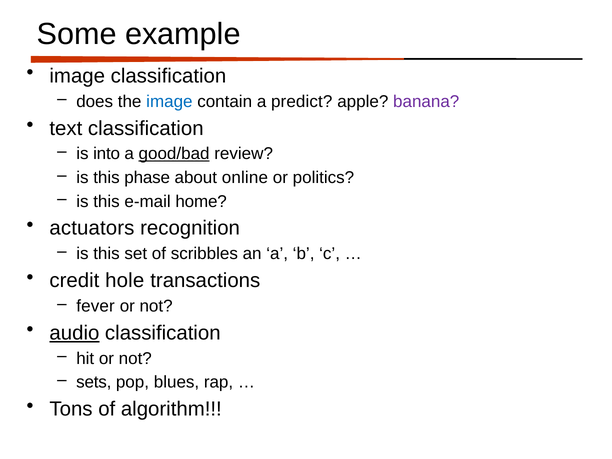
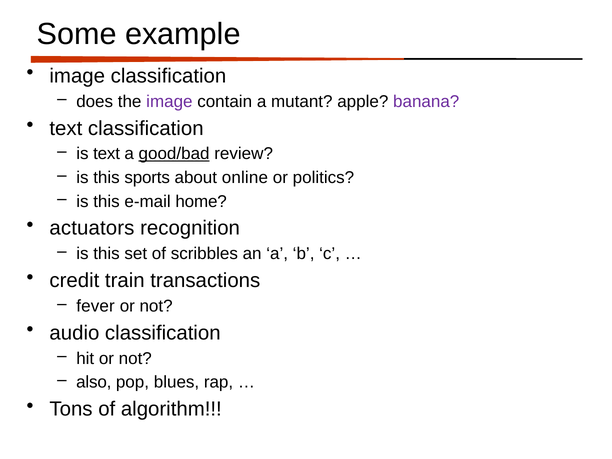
image at (169, 102) colour: blue -> purple
predict: predict -> mutant
is into: into -> text
phase: phase -> sports
hole: hole -> train
audio underline: present -> none
sets: sets -> also
